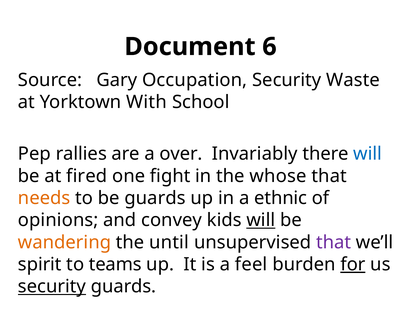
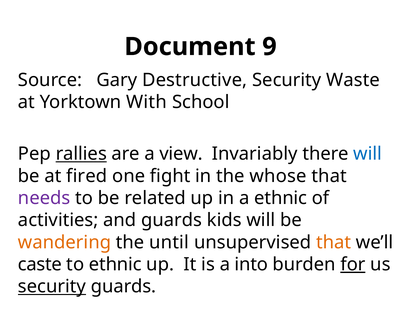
6: 6 -> 9
Occupation: Occupation -> Destructive
rallies underline: none -> present
over: over -> view
needs colour: orange -> purple
be guards: guards -> related
opinions: opinions -> activities
and convey: convey -> guards
will at (261, 220) underline: present -> none
that at (334, 243) colour: purple -> orange
spirit: spirit -> caste
to teams: teams -> ethnic
feel: feel -> into
